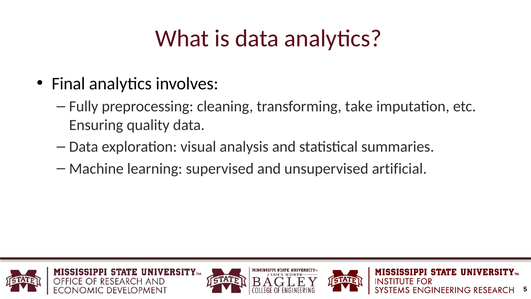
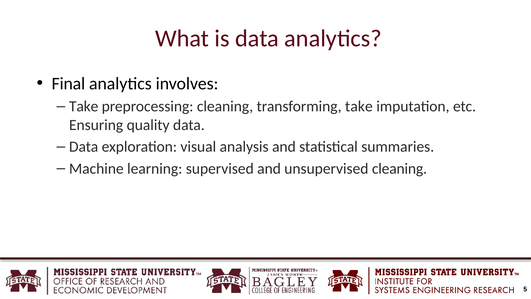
Fully at (84, 106): Fully -> Take
unsupervised artificial: artificial -> cleaning
